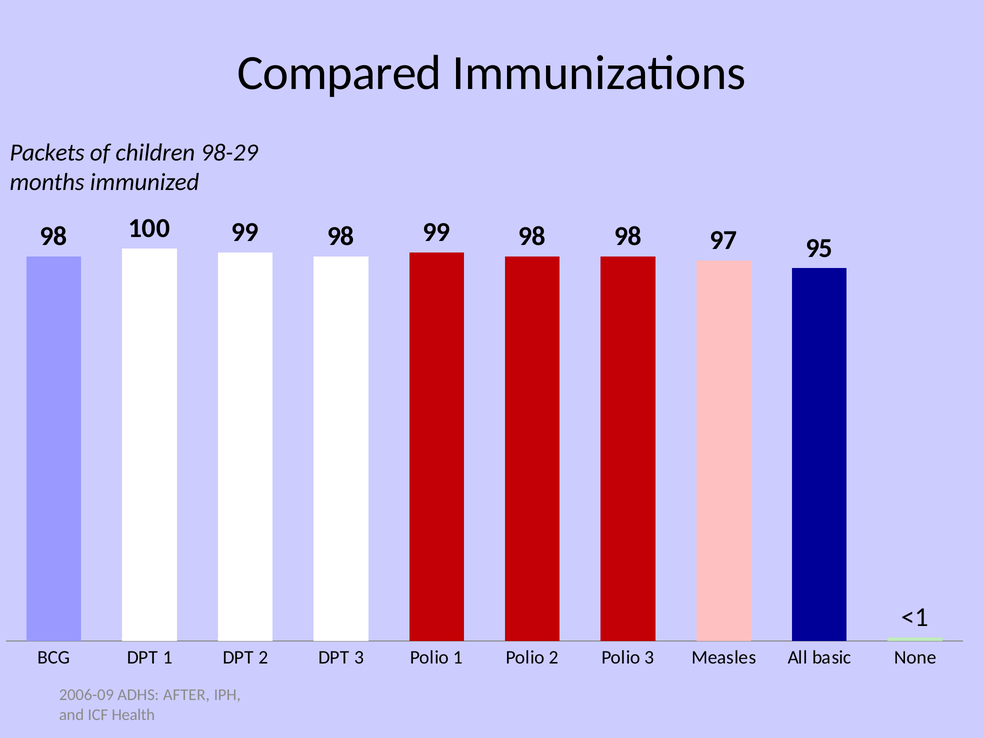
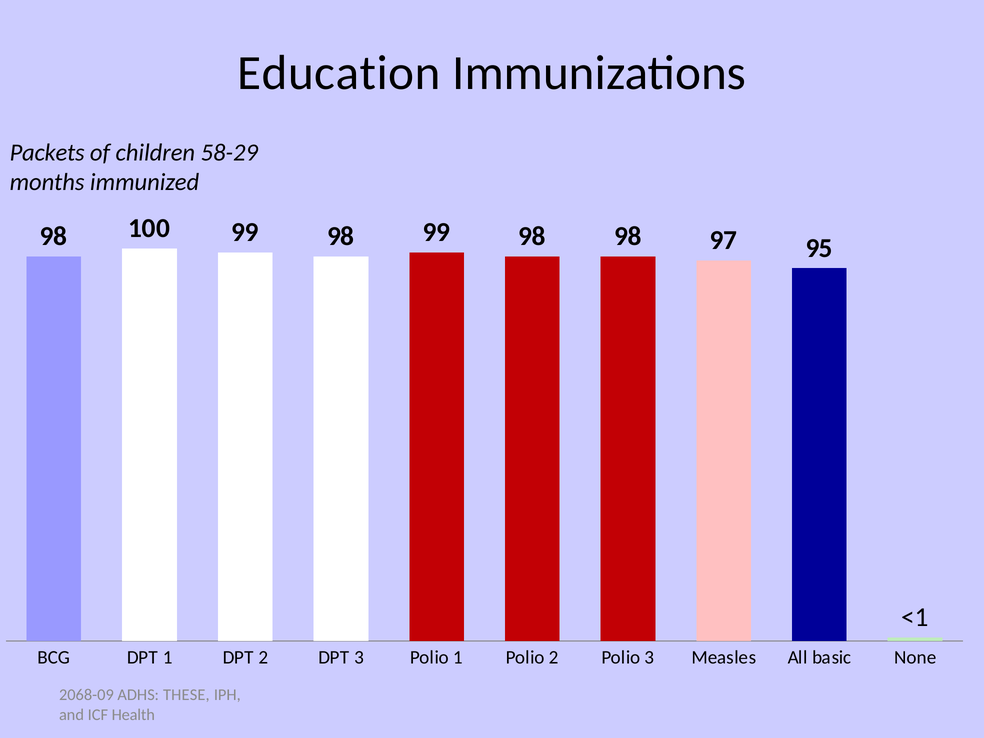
Compared: Compared -> Education
98-29: 98-29 -> 58-29
2006-09: 2006-09 -> 2068-09
AFTER: AFTER -> THESE
